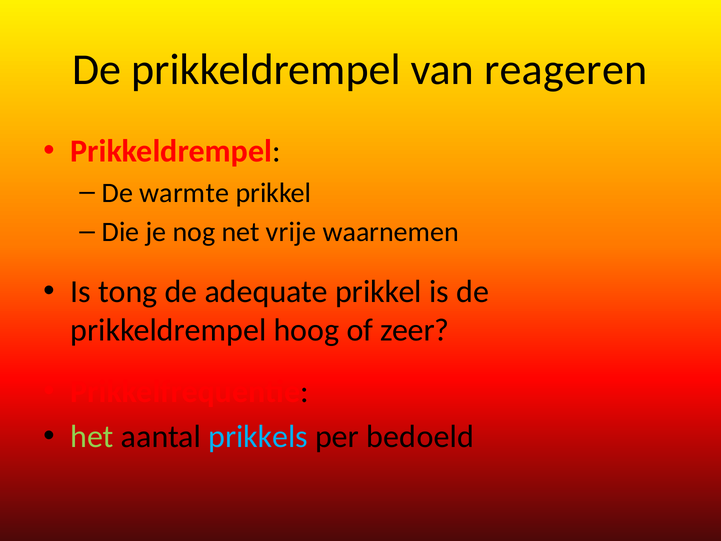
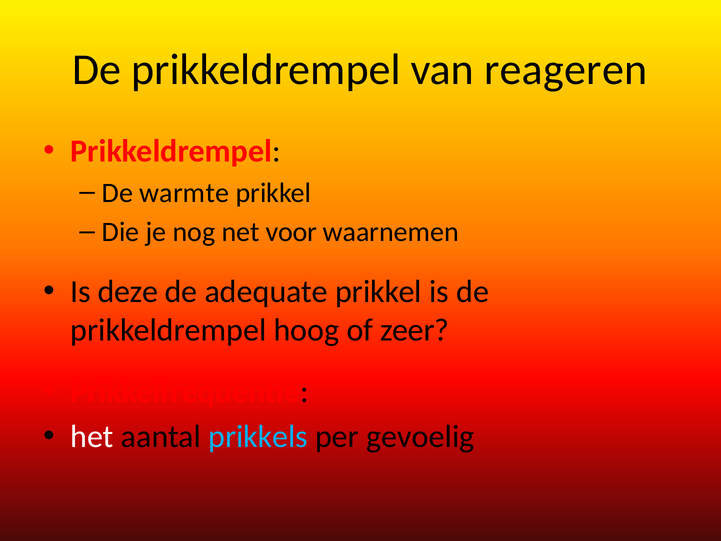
vrije: vrije -> voor
tong: tong -> deze
het colour: light green -> white
bedoeld: bedoeld -> gevoelig
